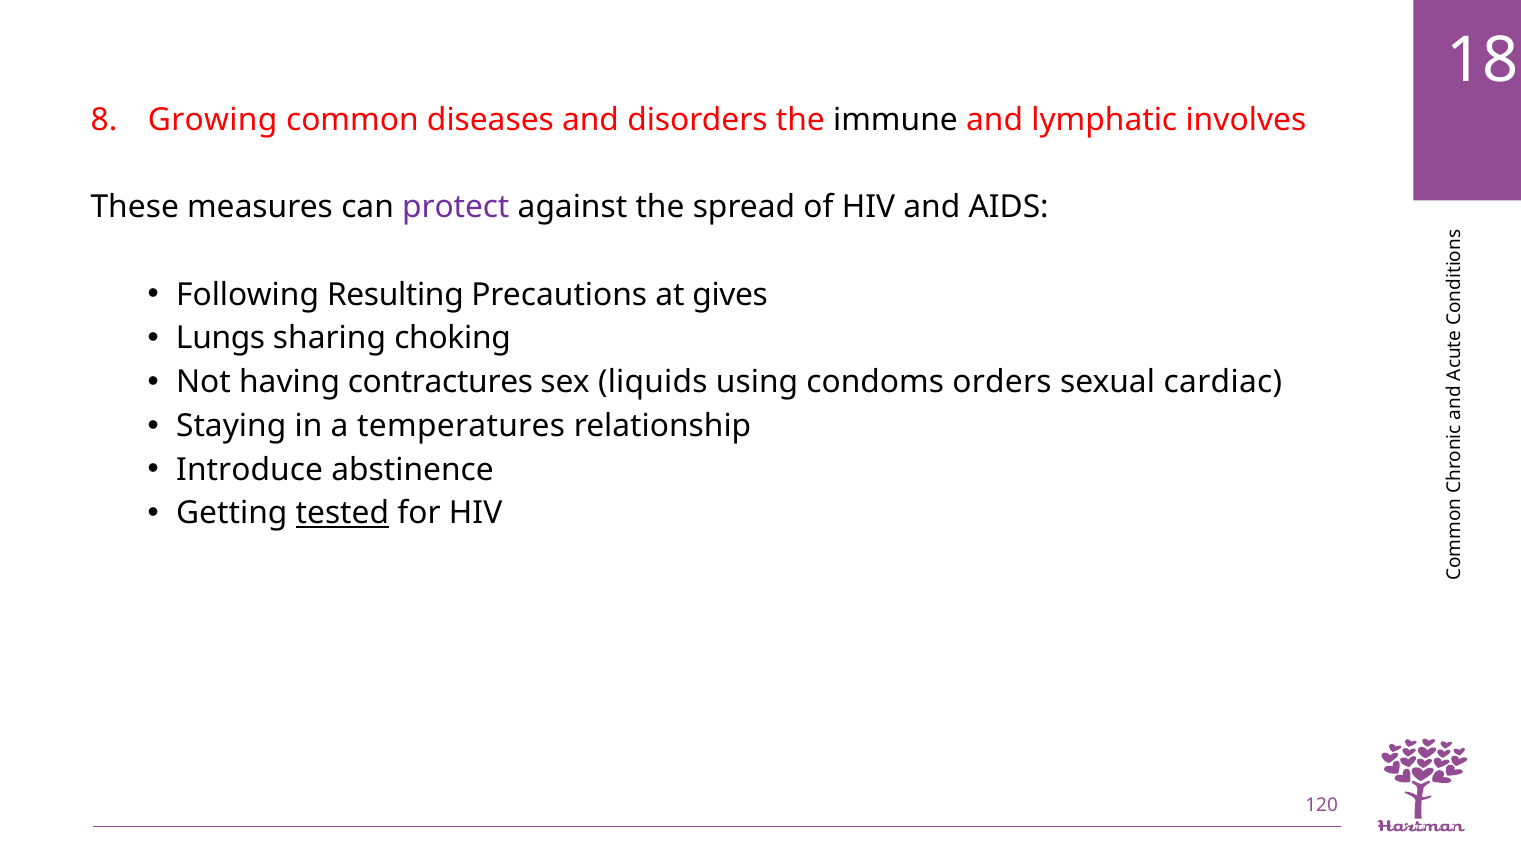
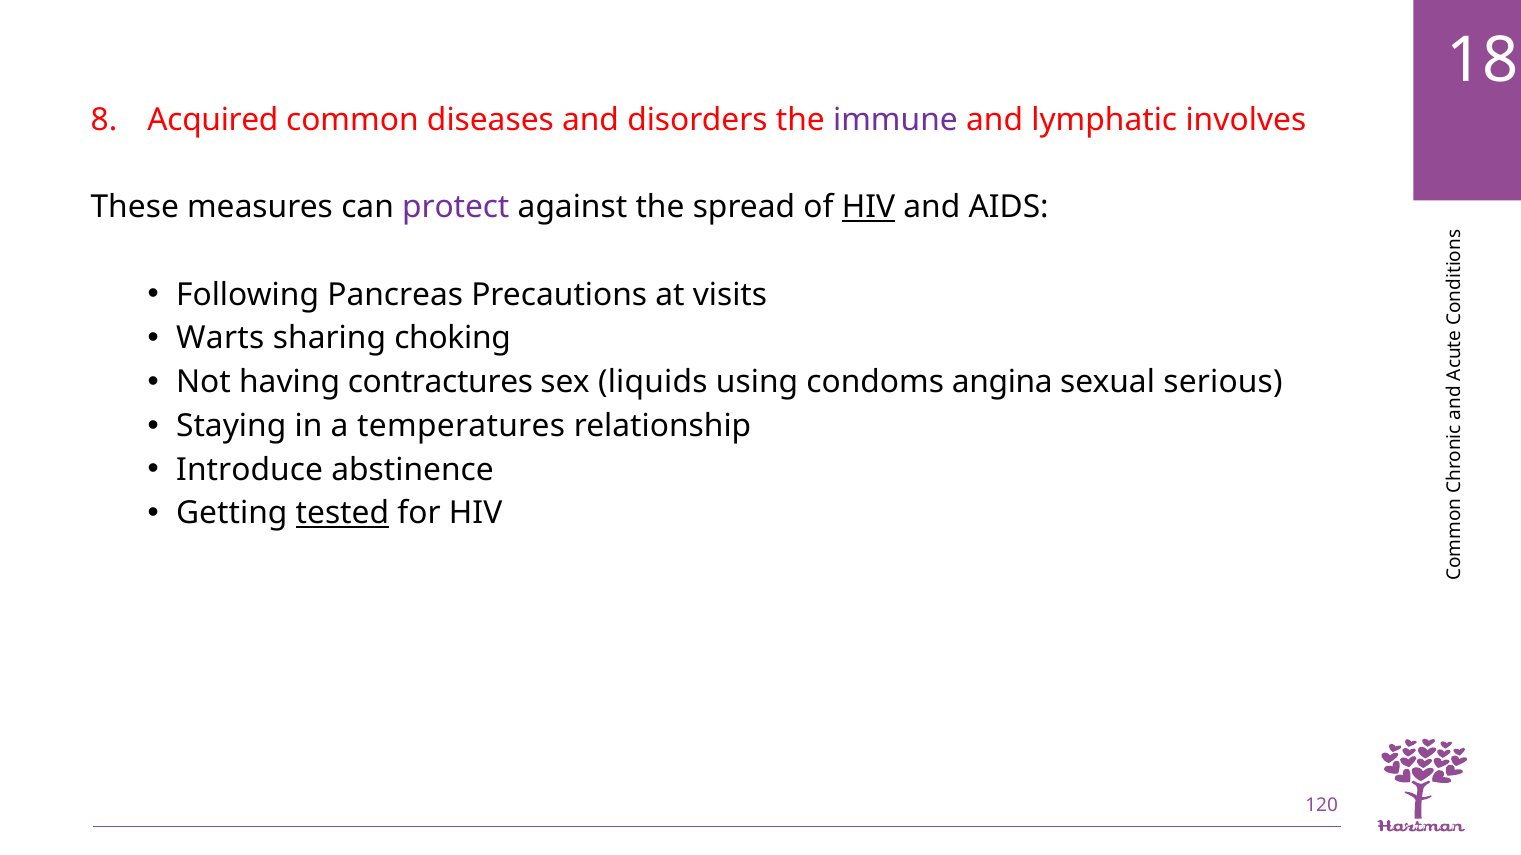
Growing: Growing -> Acquired
immune colour: black -> purple
HIV at (868, 207) underline: none -> present
Resulting: Resulting -> Pancreas
gives: gives -> visits
Lungs: Lungs -> Warts
orders: orders -> angina
cardiac: cardiac -> serious
